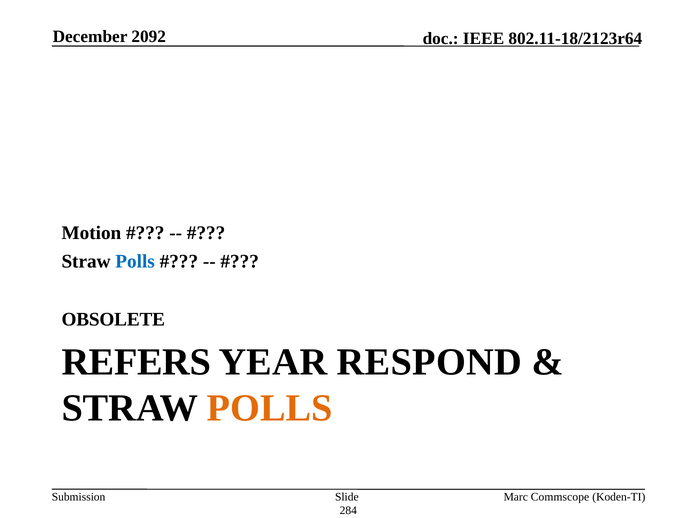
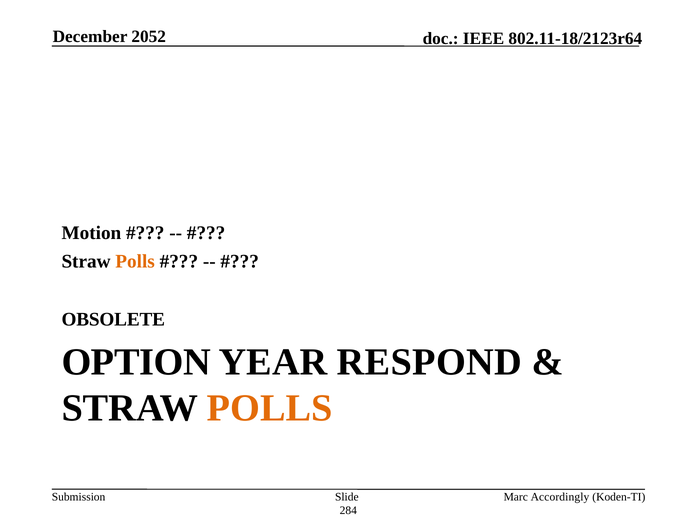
2092: 2092 -> 2052
Polls at (135, 262) colour: blue -> orange
REFERS: REFERS -> OPTION
Commscope: Commscope -> Accordingly
